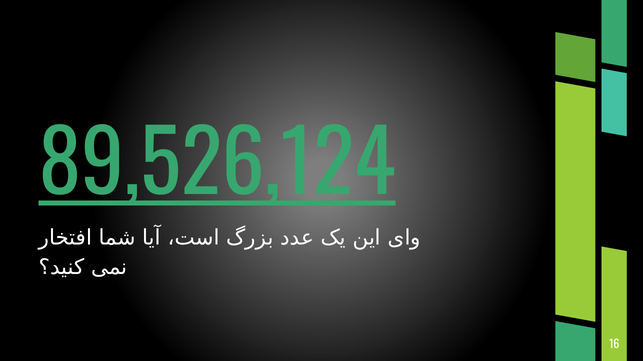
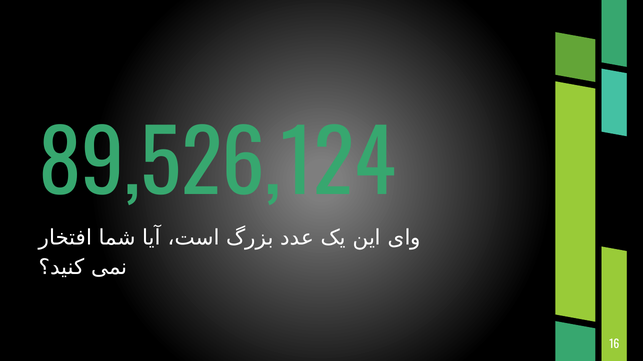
89,526,124 underline: present -> none
